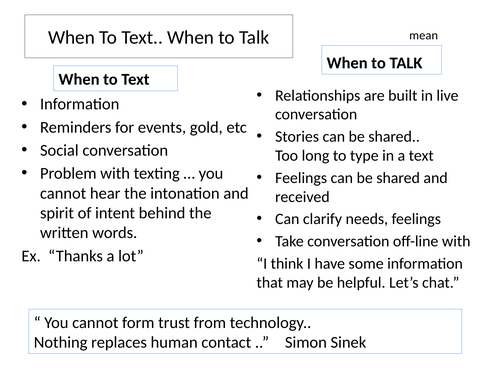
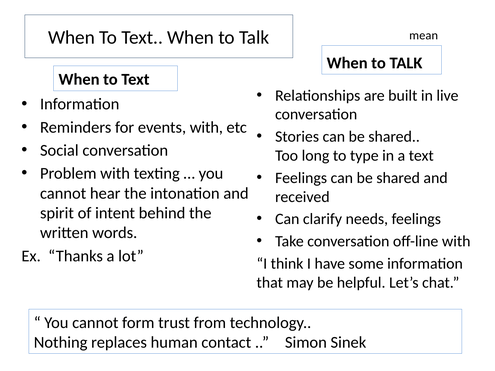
events gold: gold -> with
